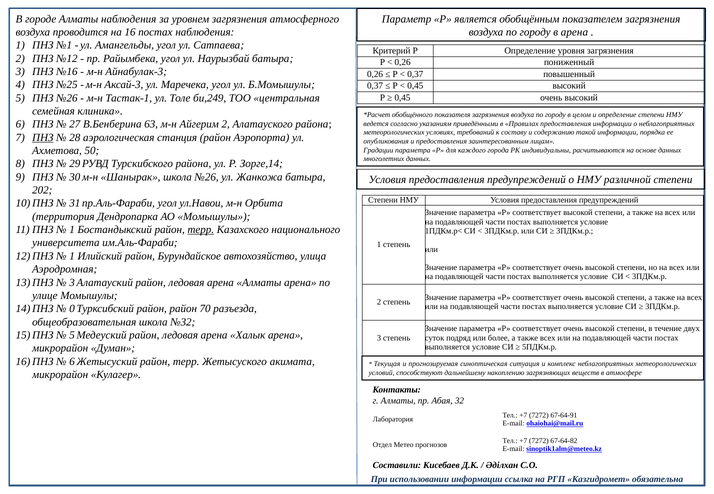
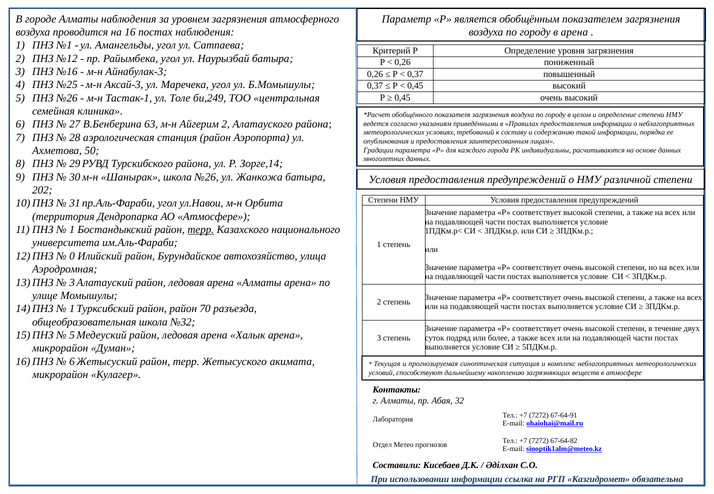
ПНЗ at (43, 138) underline: present -> none
АО Момышулы: Момышулы -> Атмосфере
1 at (72, 256): 1 -> 0
0 at (72, 309): 0 -> 1
